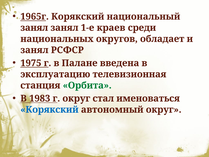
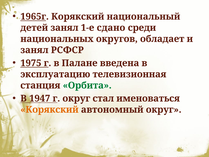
занял at (34, 28): занял -> детей
краев: краев -> сдано
1983: 1983 -> 1947
Корякский at (49, 109) colour: blue -> orange
